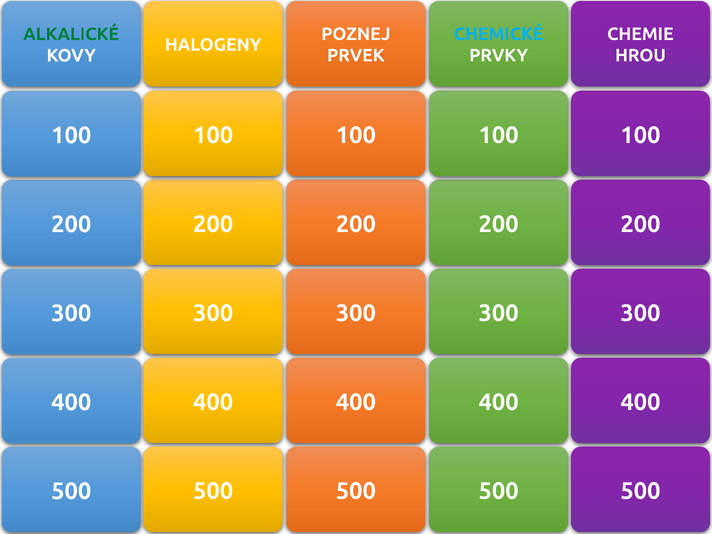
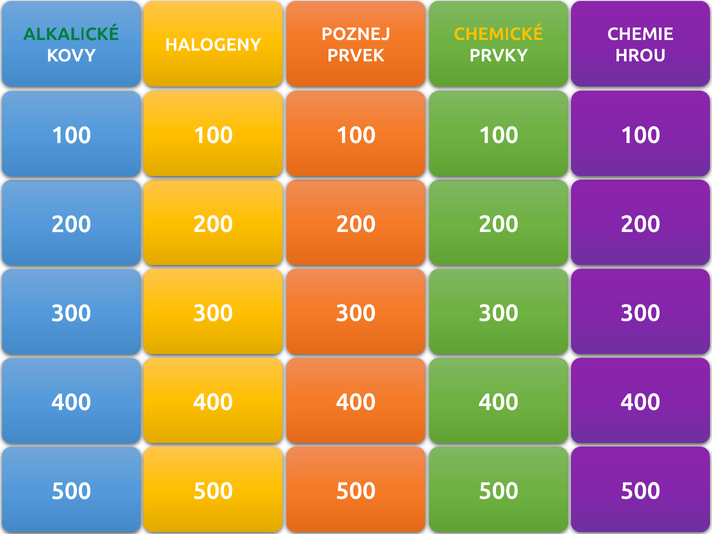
CHEMICKÉ colour: light blue -> yellow
